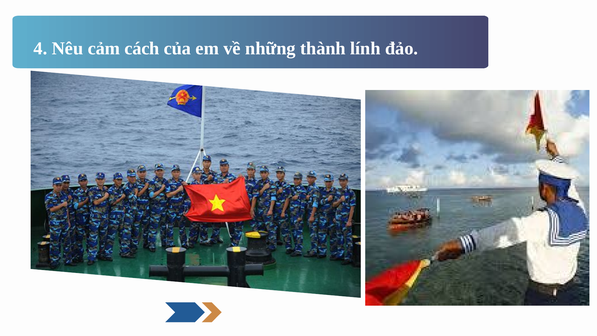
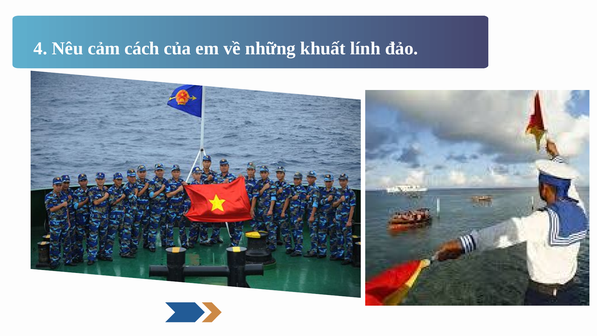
thành: thành -> khuất
